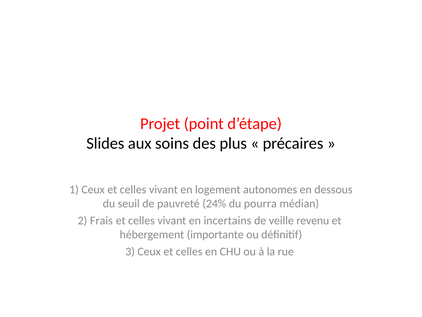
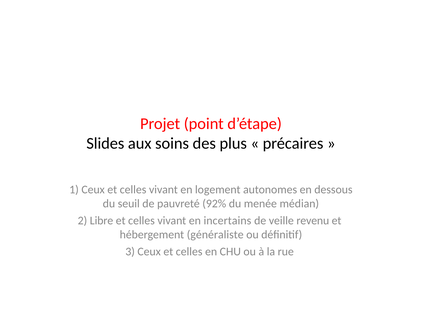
24%: 24% -> 92%
pourra: pourra -> menée
Frais: Frais -> Libre
importante: importante -> généraliste
